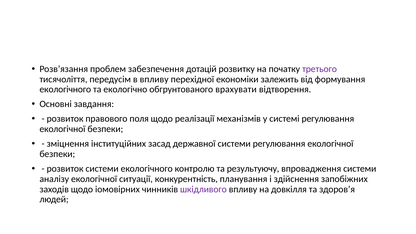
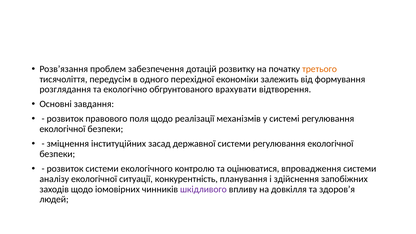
третього colour: purple -> orange
в впливу: впливу -> одного
екологічного at (65, 90): екологічного -> розглядання
результуючу: результуючу -> оцінюватися
